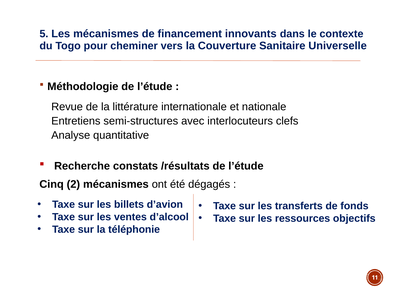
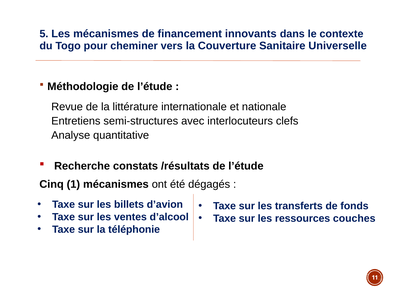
2: 2 -> 1
objectifs: objectifs -> couches
